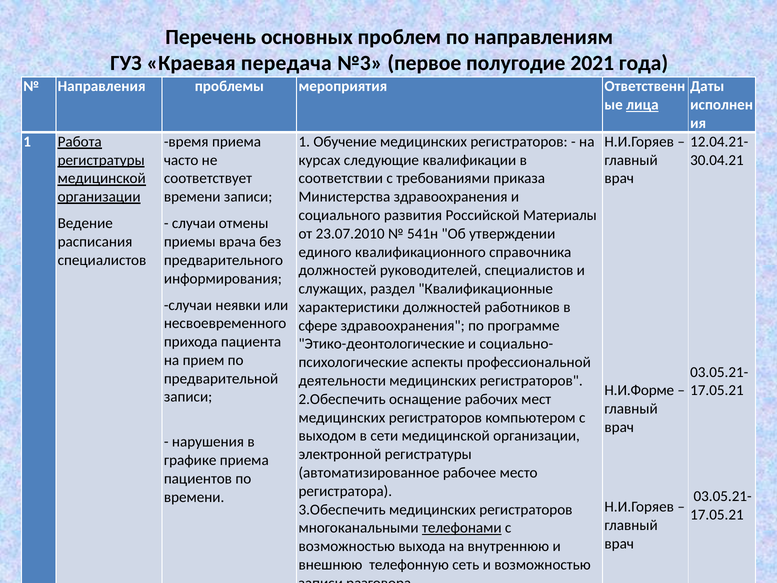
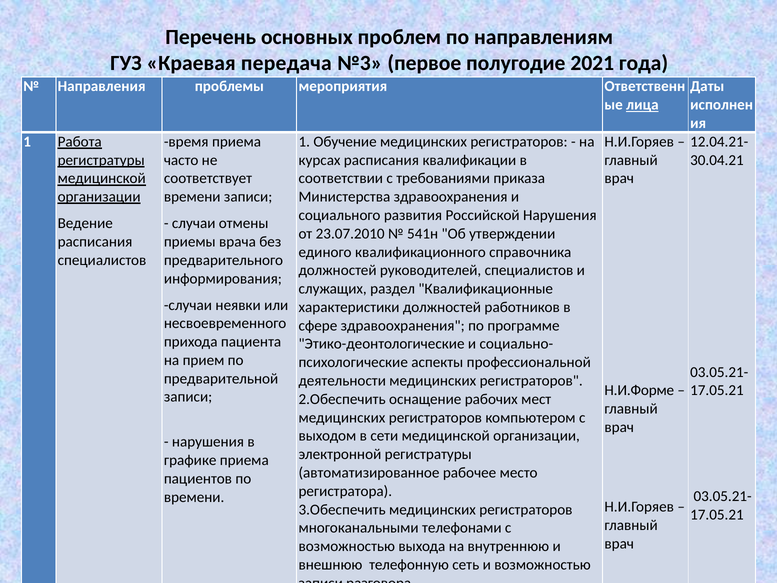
курсах следующие: следующие -> расписания
Российской Материалы: Материалы -> Нарушения
телефонами underline: present -> none
